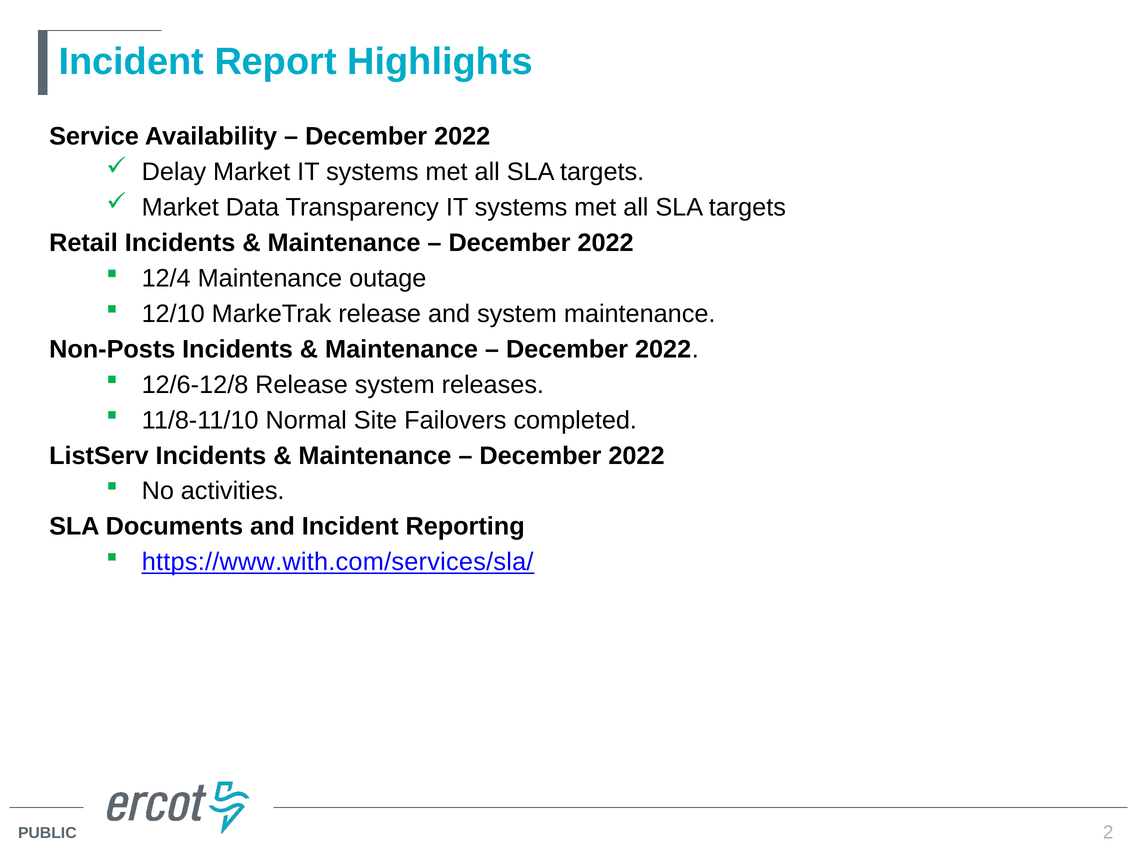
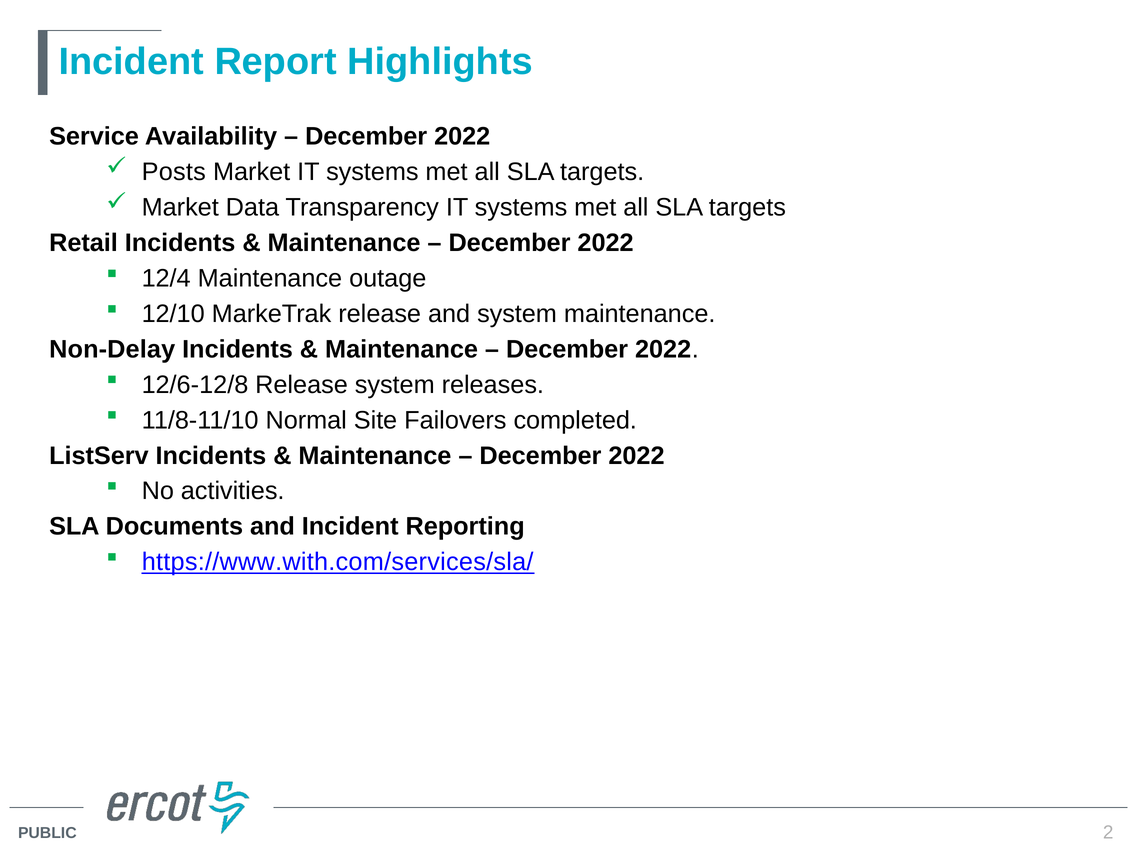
Delay: Delay -> Posts
Non-Posts: Non-Posts -> Non-Delay
